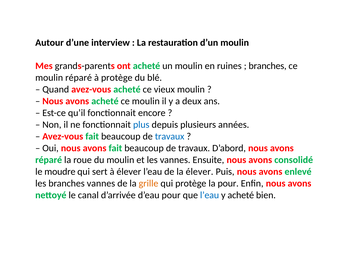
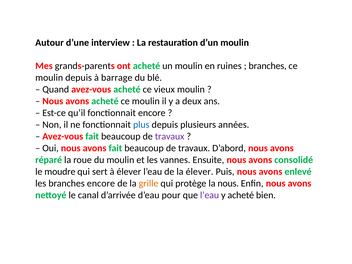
moulin réparé: réparé -> depuis
à protège: protège -> barrage
travaux at (170, 136) colour: blue -> purple
branches vannes: vannes -> encore
la pour: pour -> nous
l’eau at (210, 195) colour: blue -> purple
